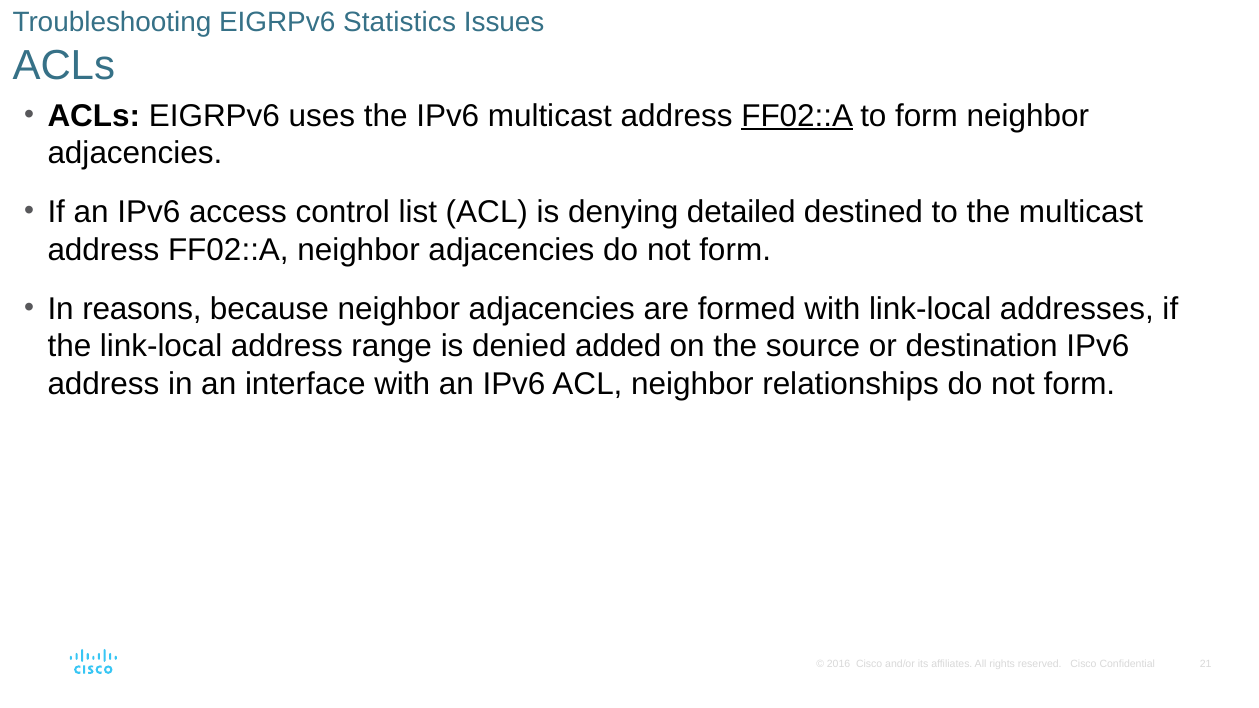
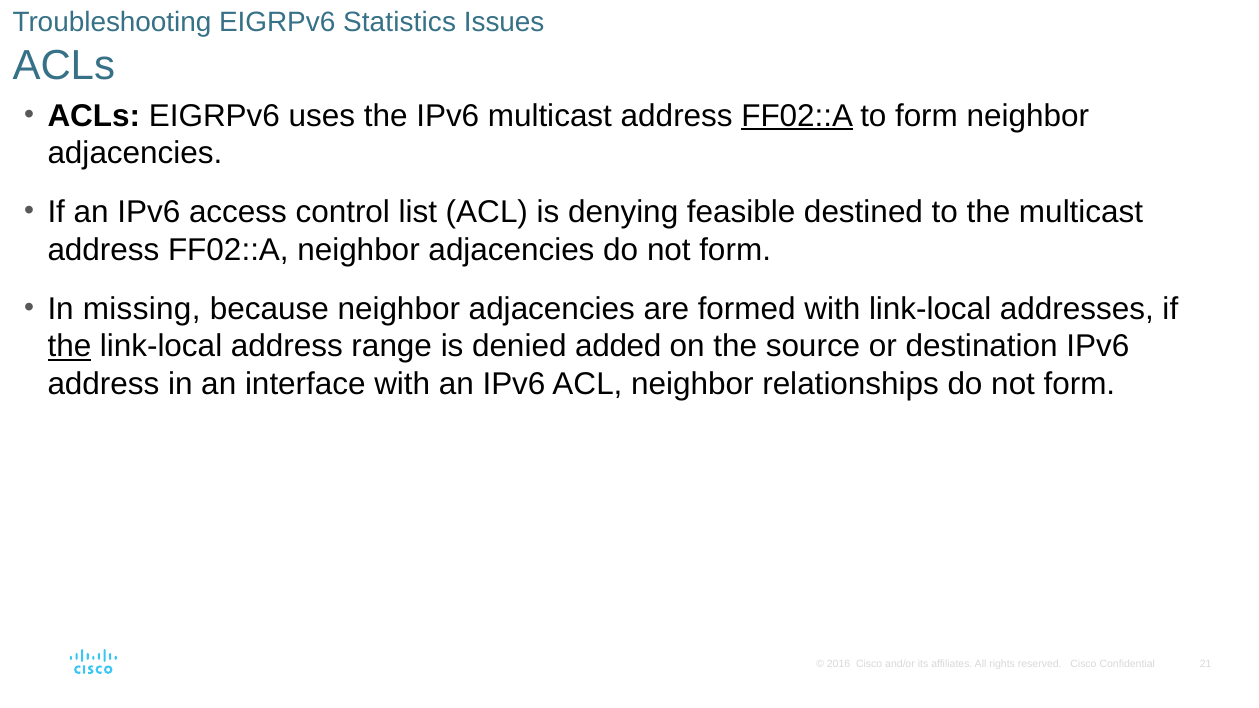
detailed: detailed -> feasible
reasons: reasons -> missing
the at (69, 347) underline: none -> present
